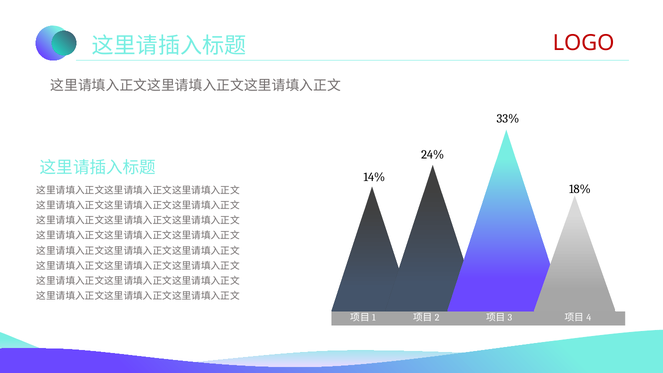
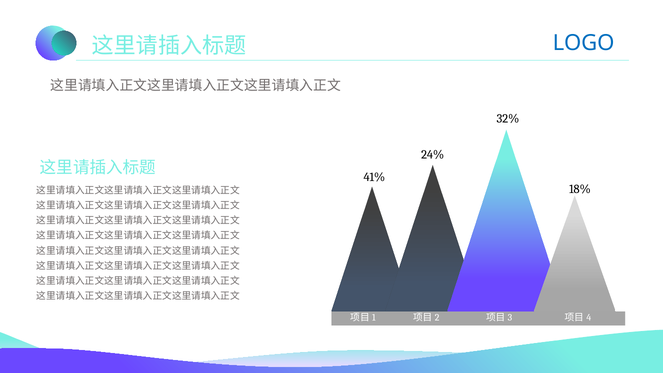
LOGO colour: red -> blue
33%: 33% -> 32%
14%: 14% -> 41%
